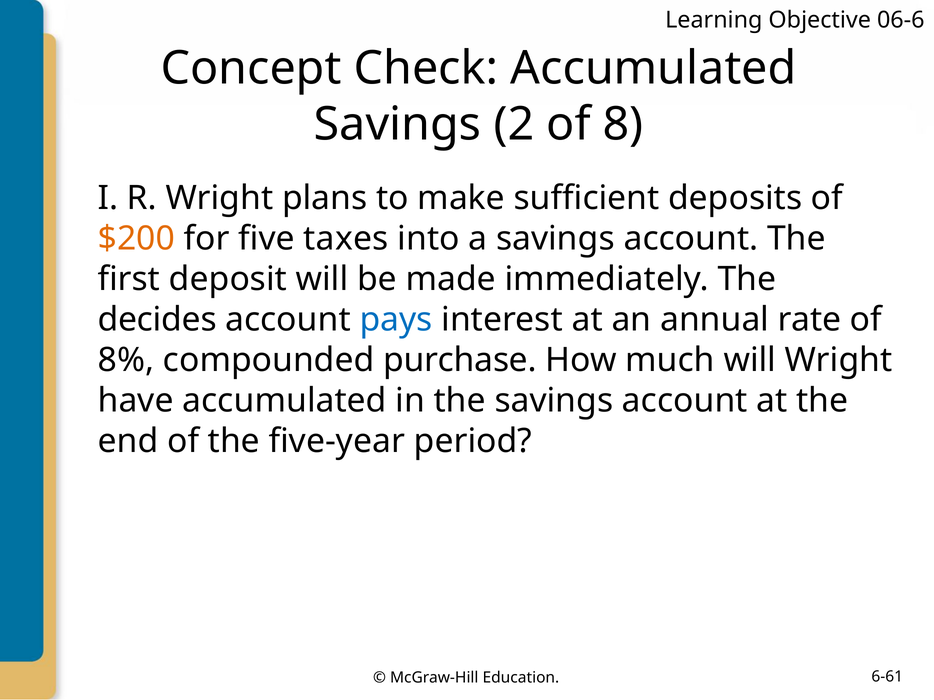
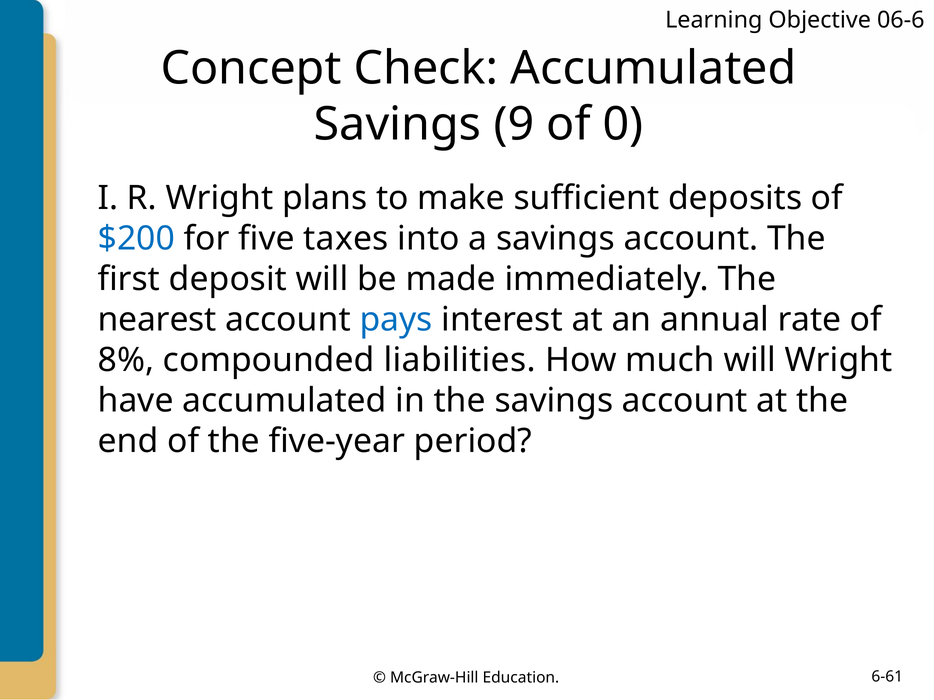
2: 2 -> 9
8: 8 -> 0
$200 colour: orange -> blue
decides: decides -> nearest
purchase: purchase -> liabilities
